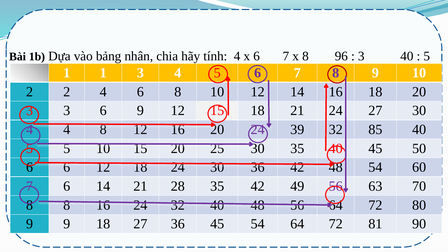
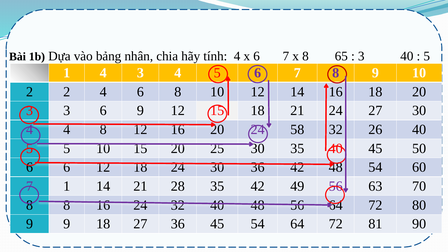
96: 96 -> 65
1 1: 1 -> 4
39: 39 -> 58
85: 85 -> 26
7 6: 6 -> 1
